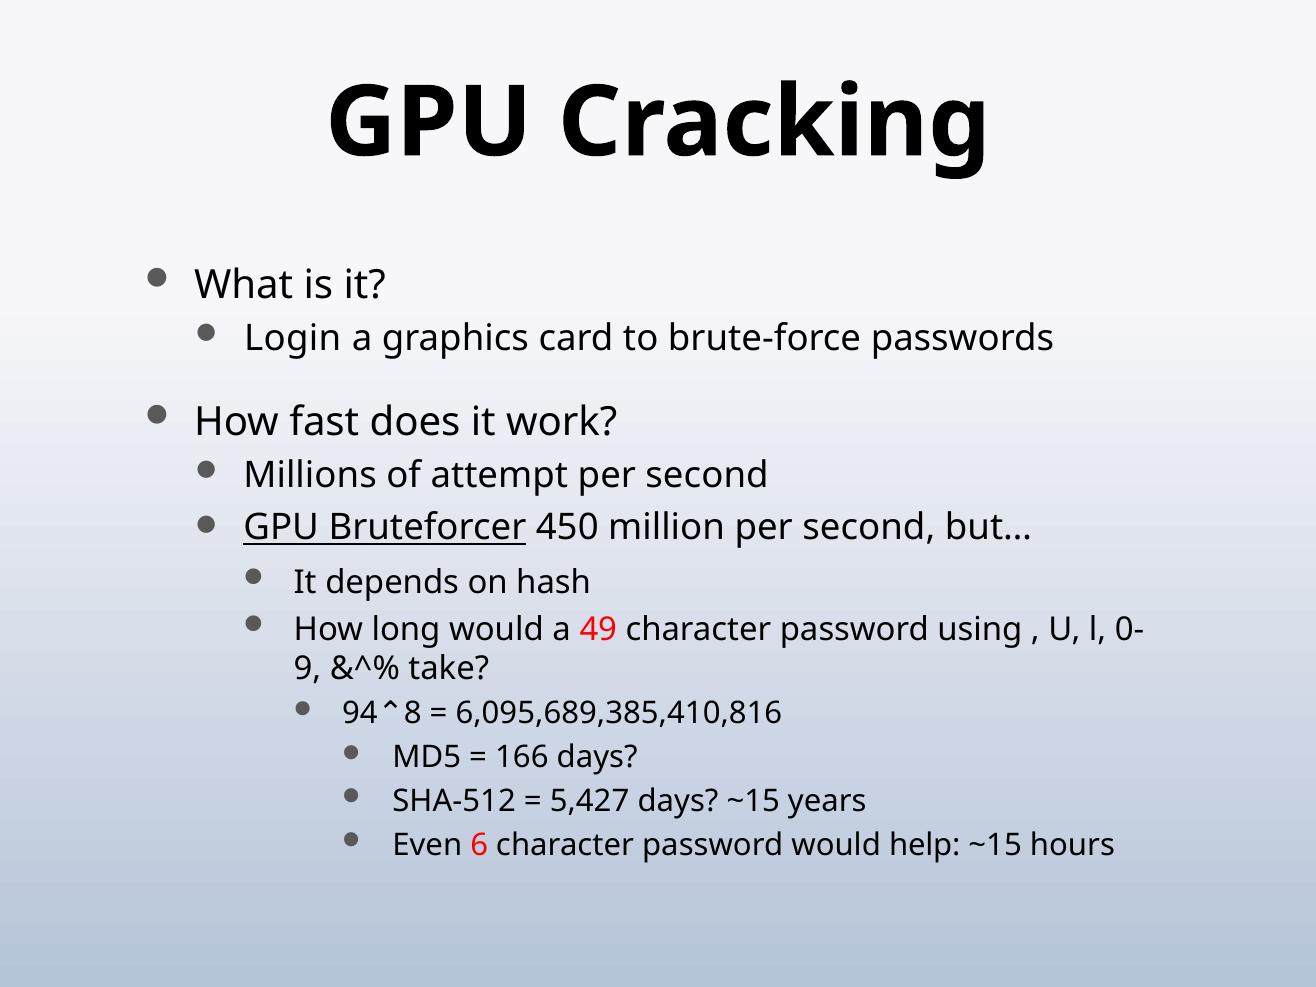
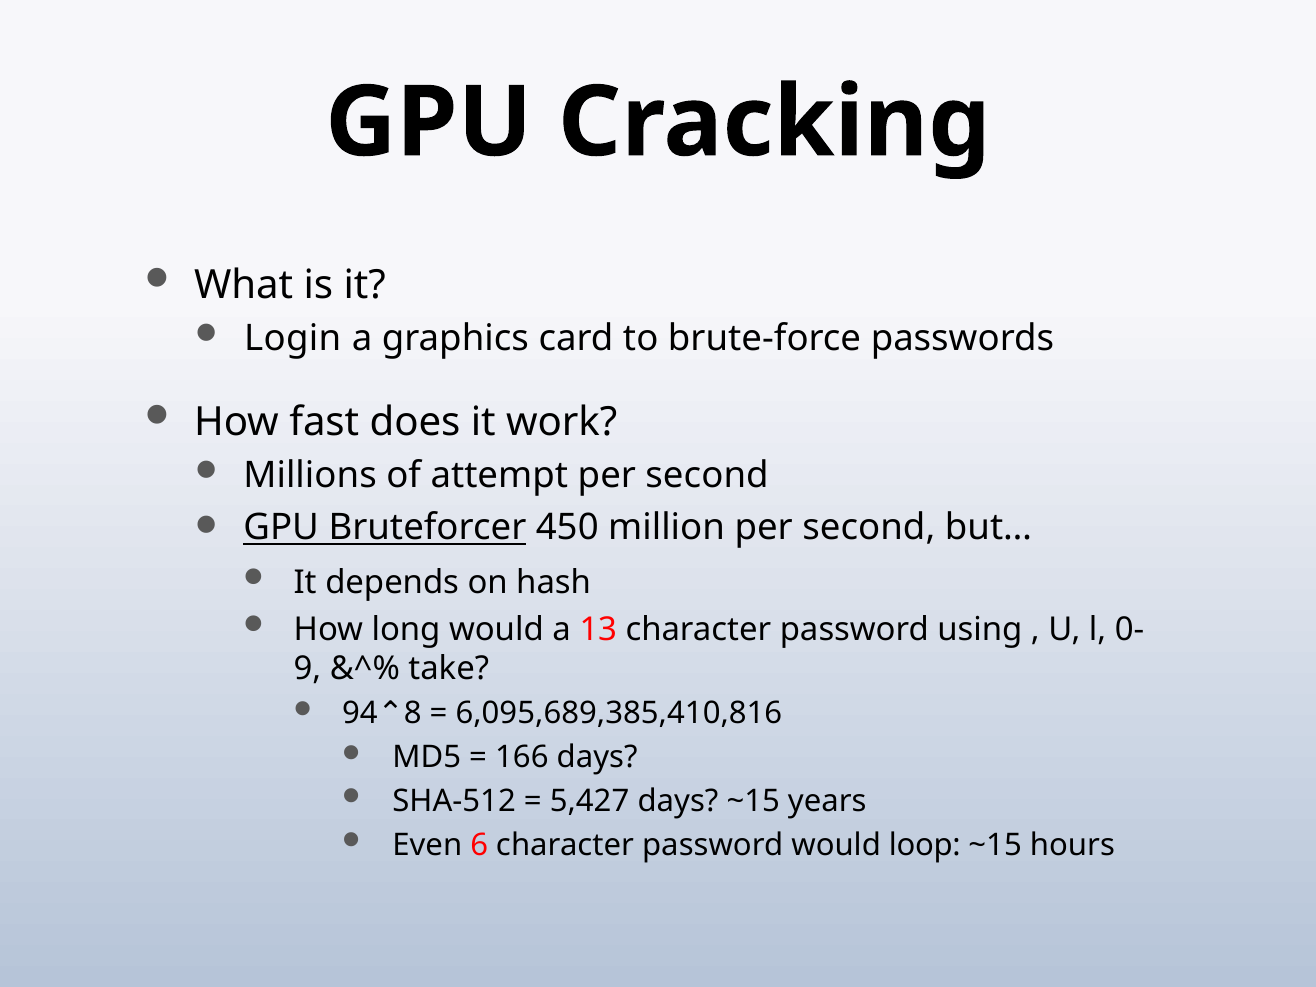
49: 49 -> 13
help: help -> loop
